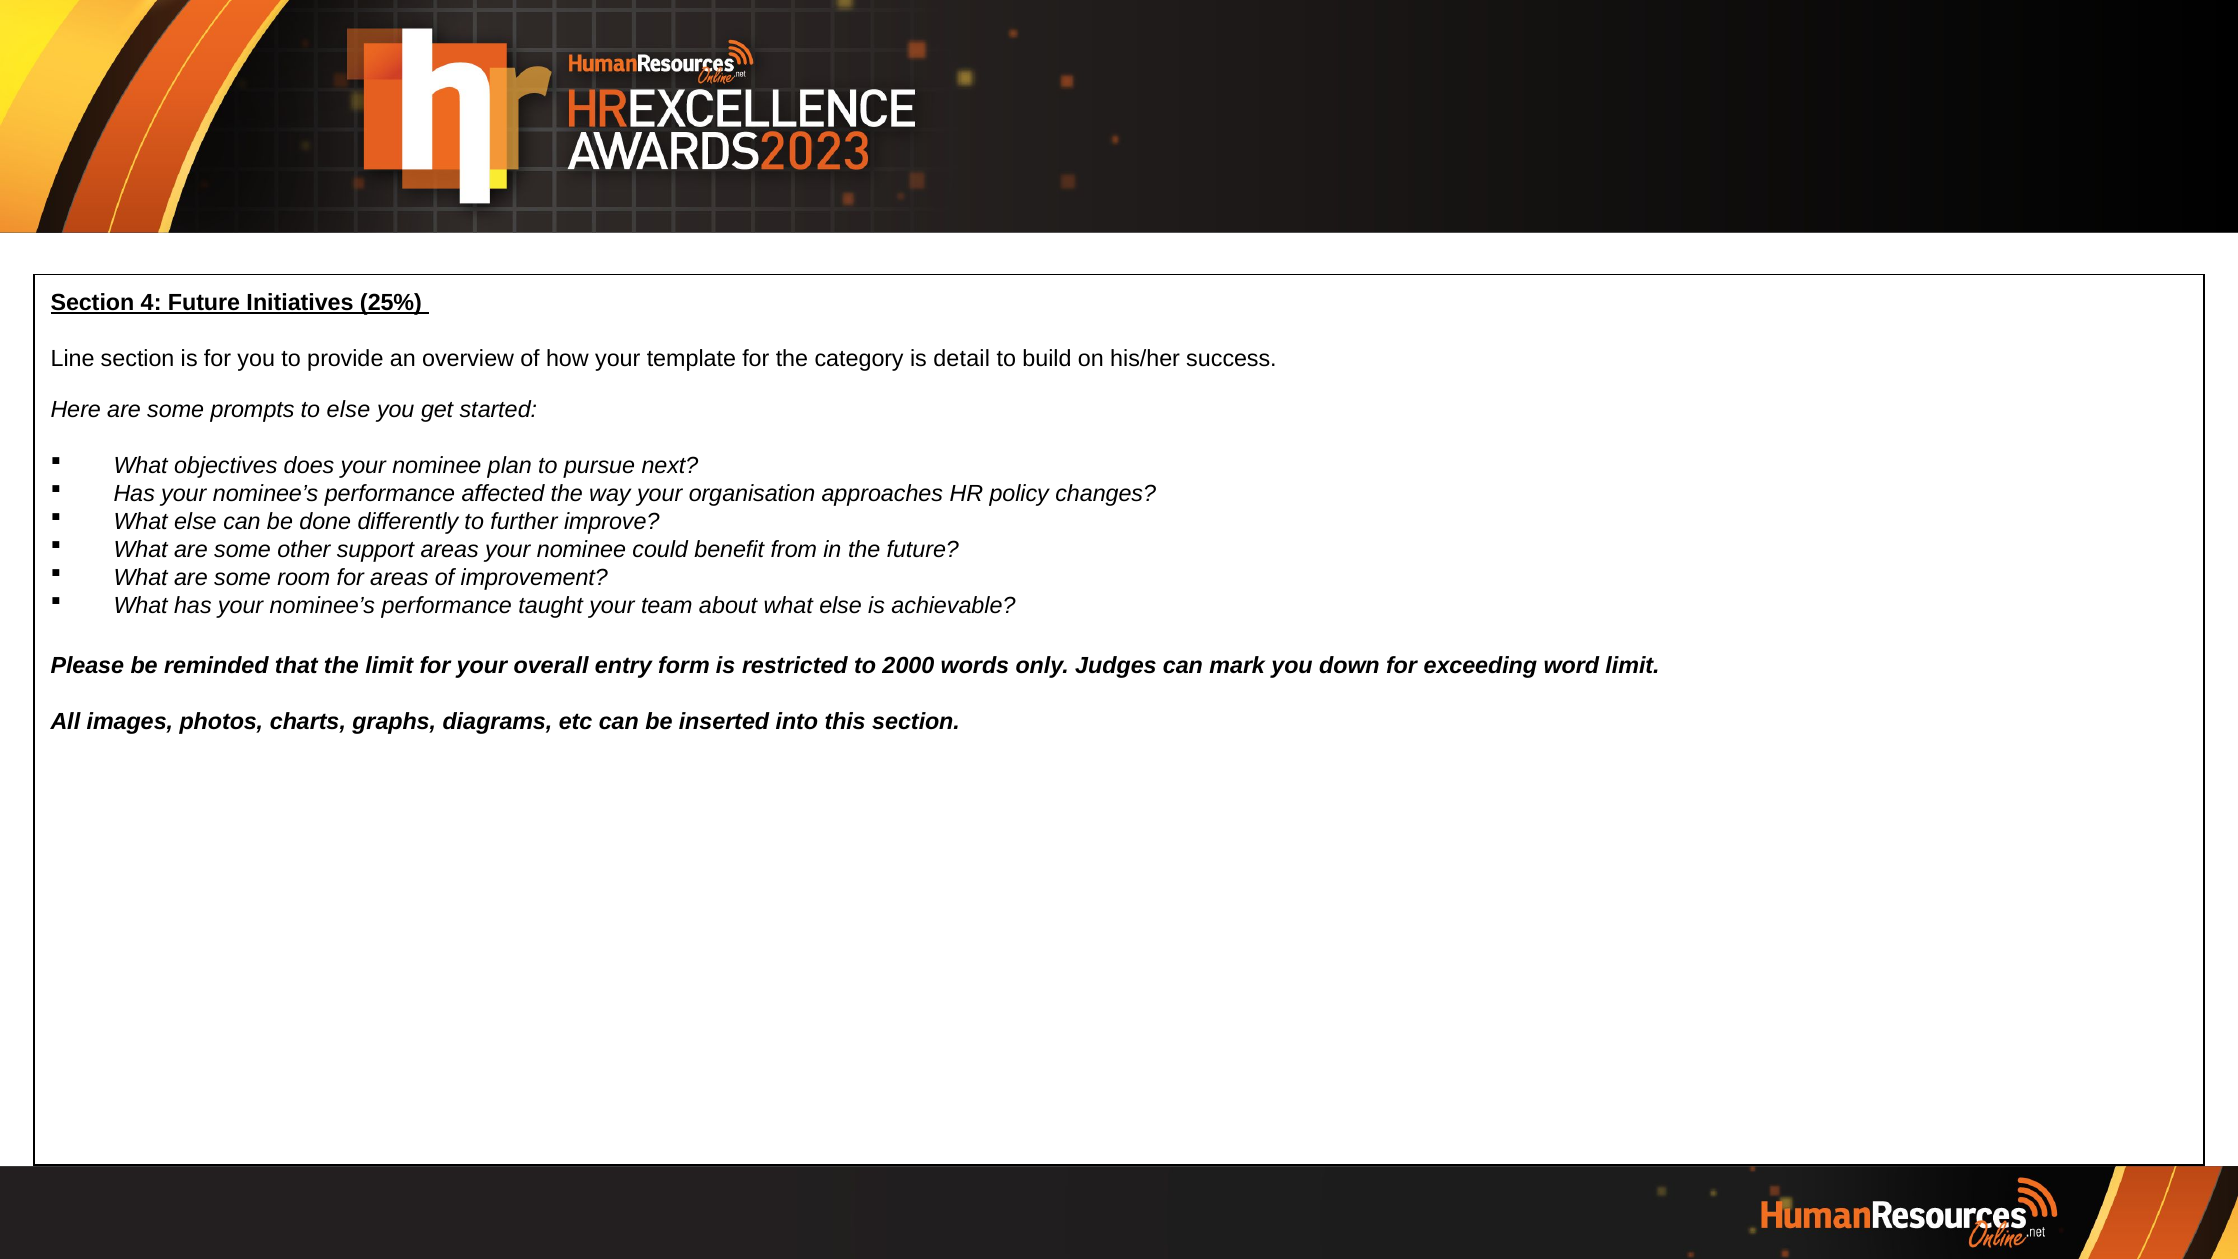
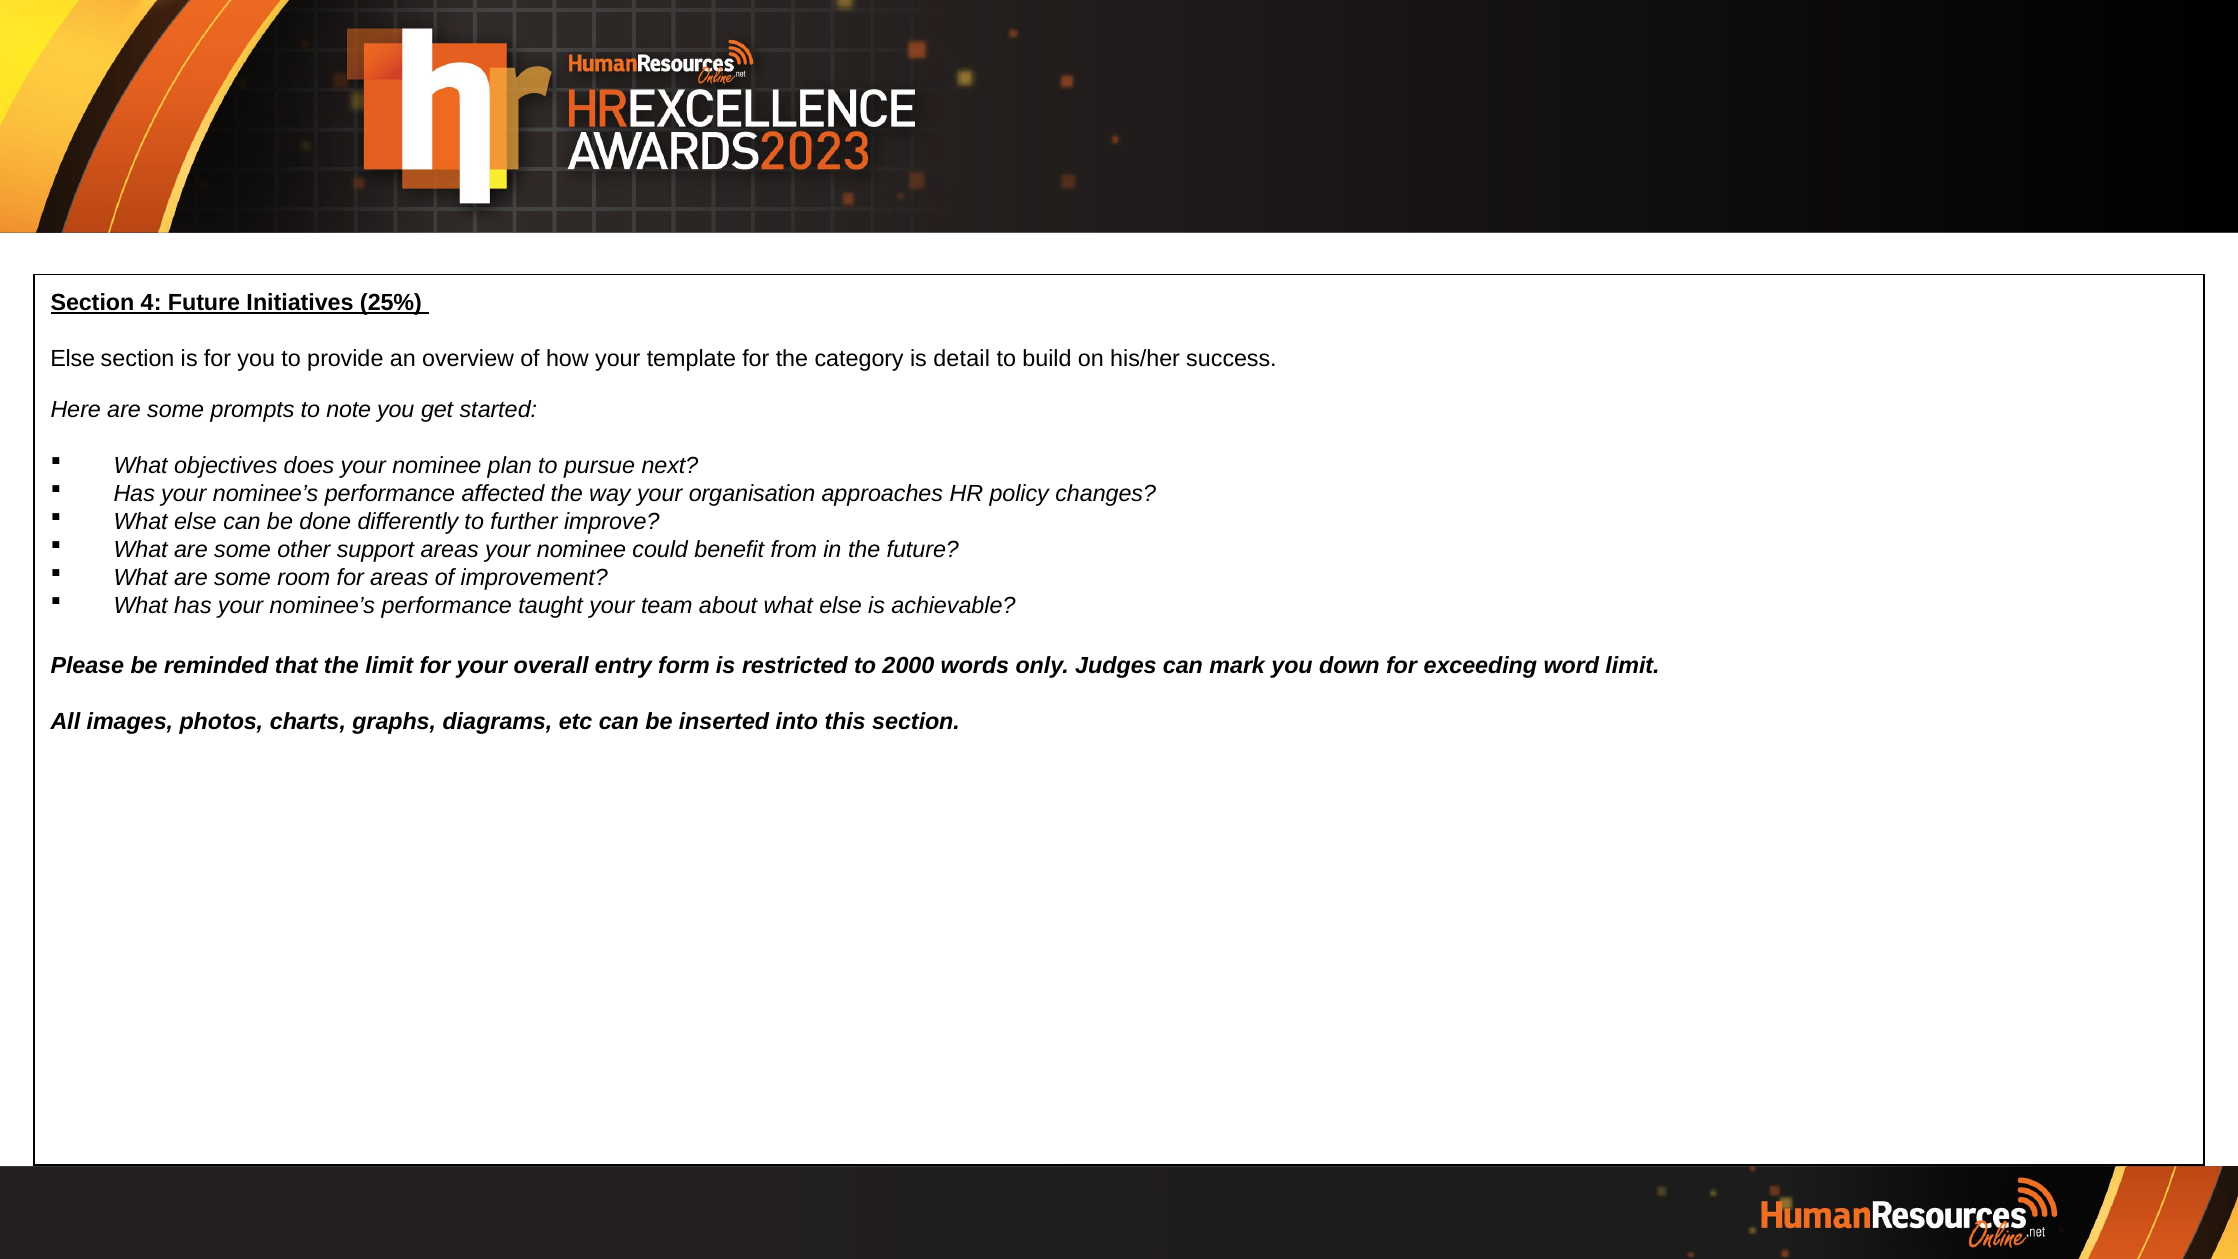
Line at (73, 358): Line -> Else
to else: else -> note
